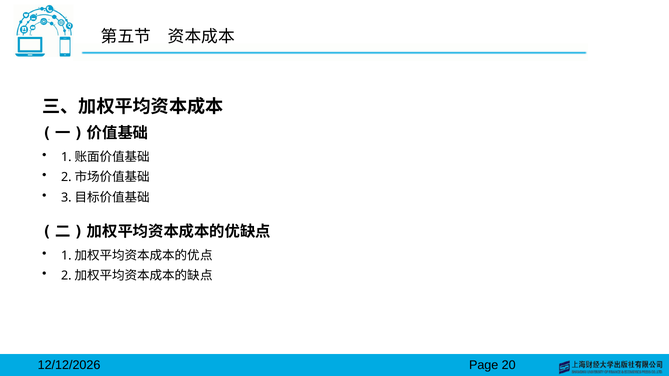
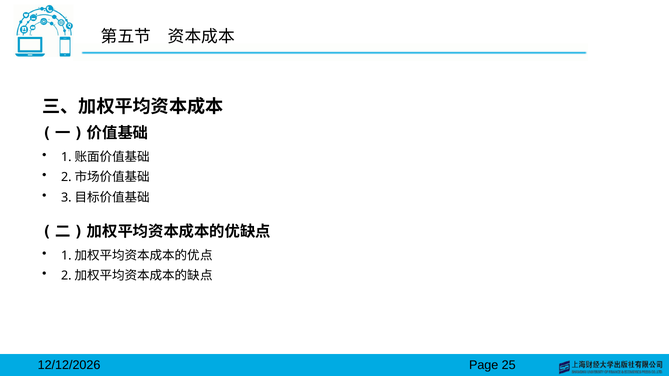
20: 20 -> 25
